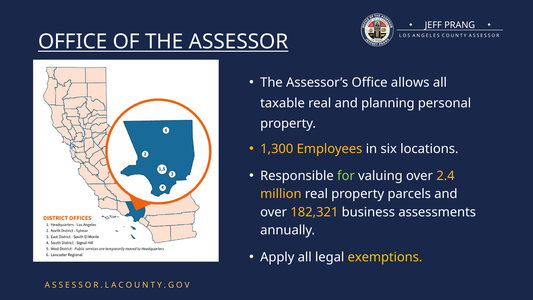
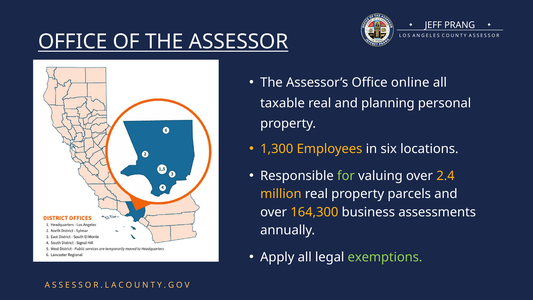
allows: allows -> online
182,321: 182,321 -> 164,300
exemptions colour: yellow -> light green
